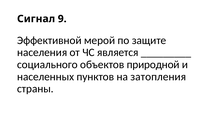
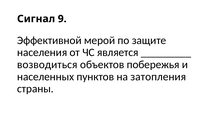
социального: социального -> возводиться
природной: природной -> побережья
